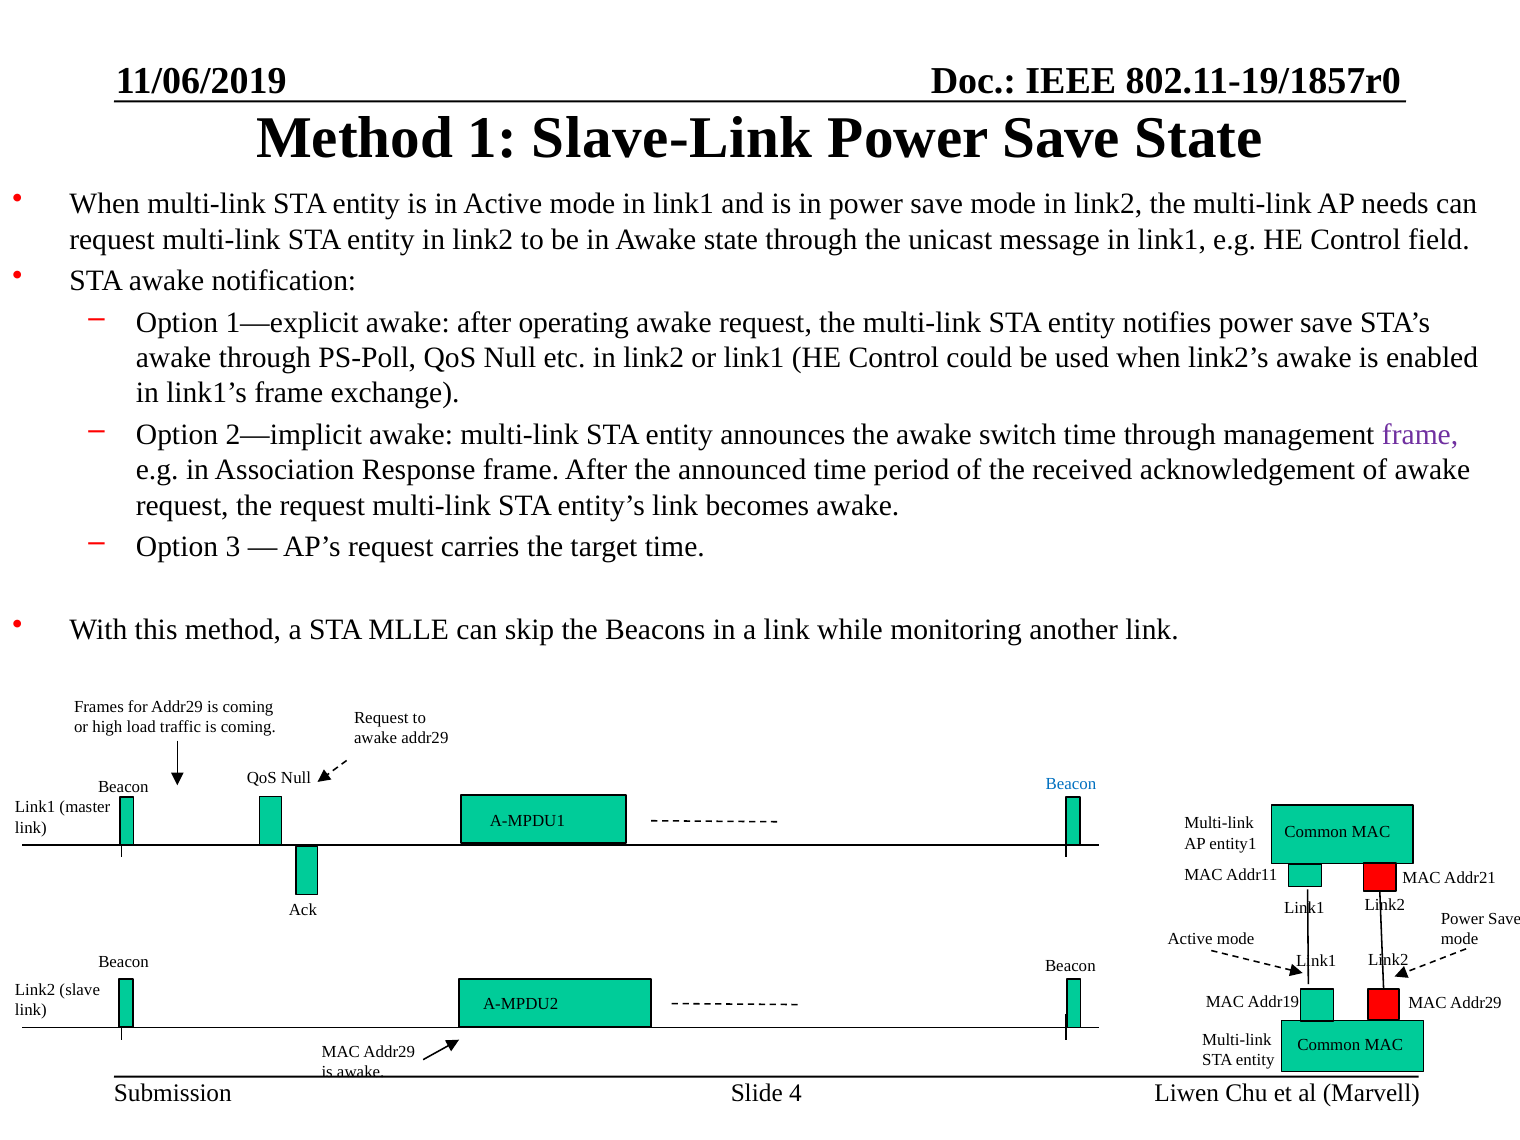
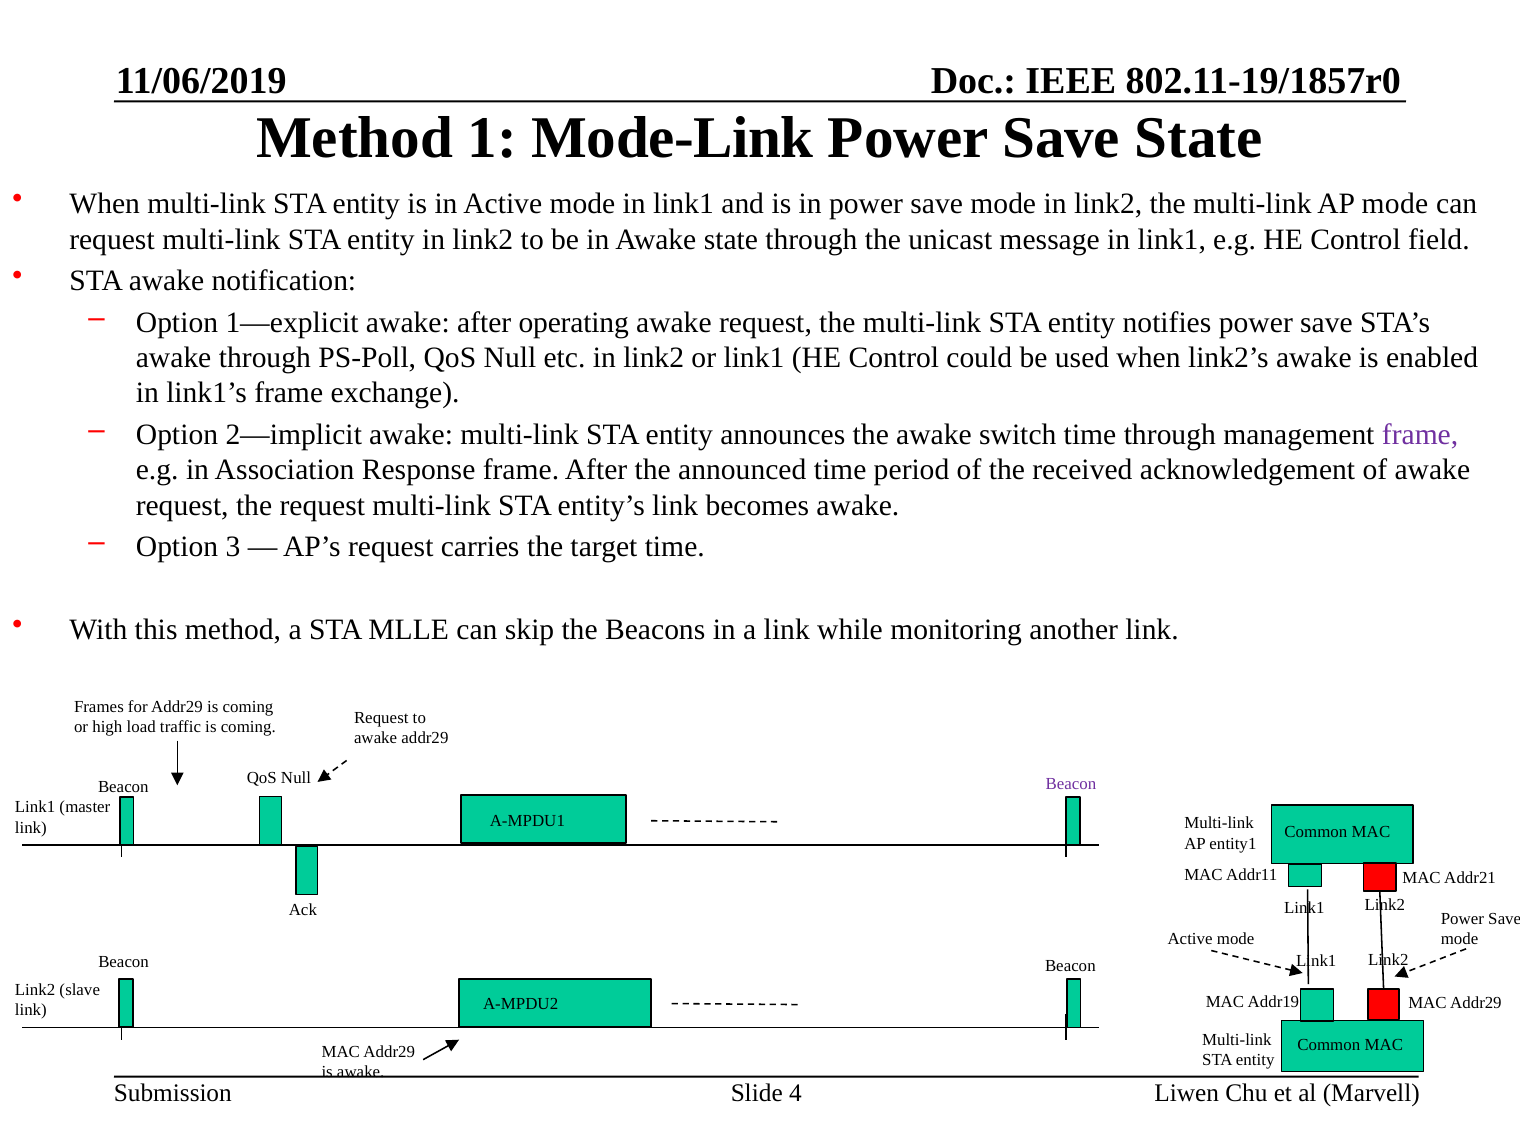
Slave-Link: Slave-Link -> Mode-Link
AP needs: needs -> mode
Beacon at (1071, 784) colour: blue -> purple
